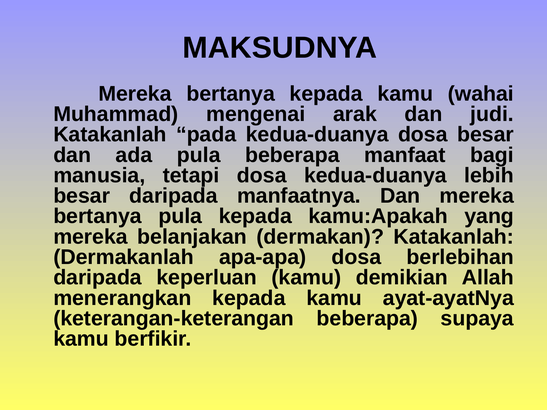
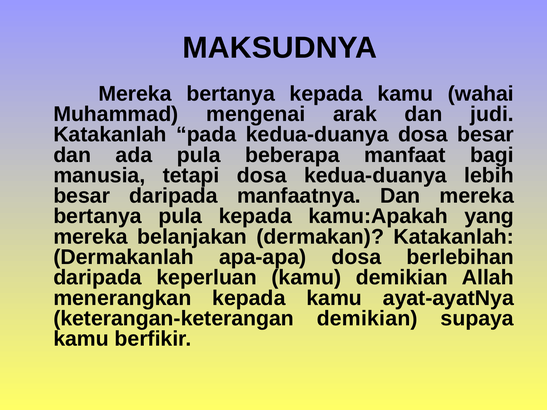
keterangan-keterangan beberapa: beberapa -> demikian
